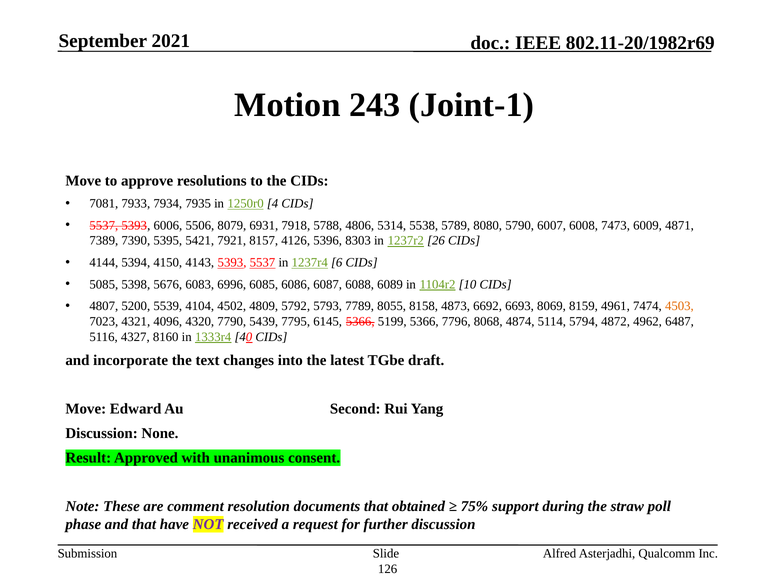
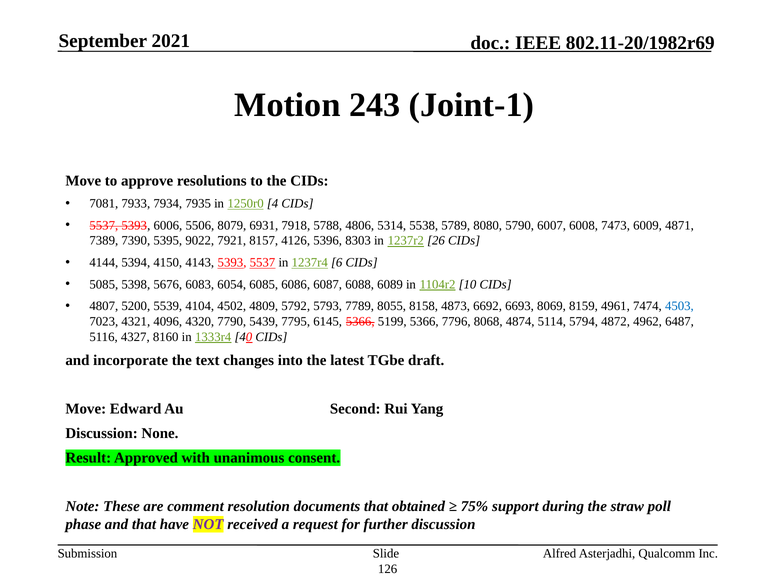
5421: 5421 -> 9022
6996: 6996 -> 6054
4503 colour: orange -> blue
